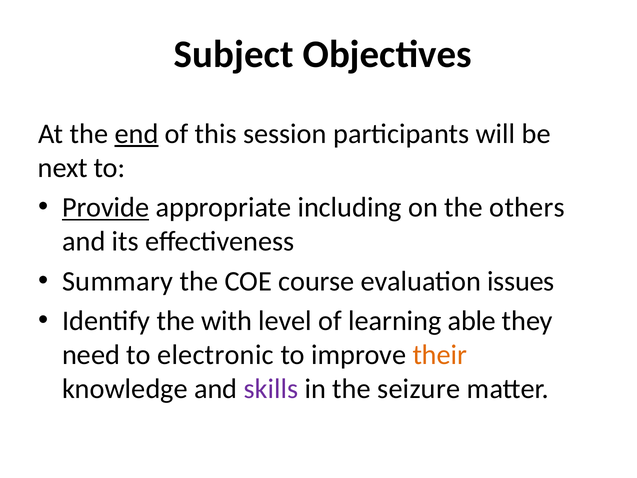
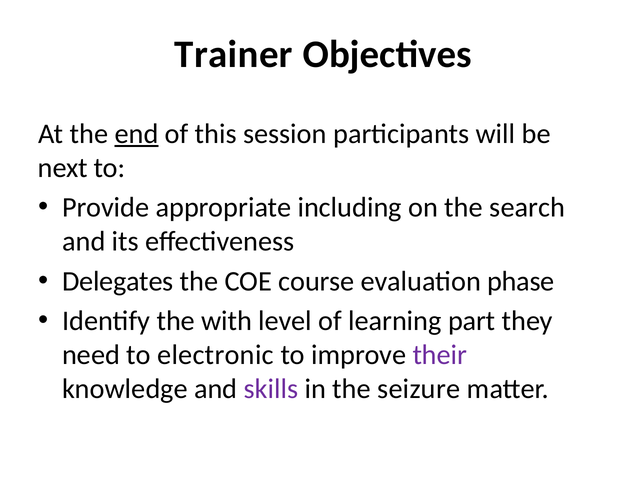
Subject: Subject -> Trainer
Provide underline: present -> none
others: others -> search
Summary: Summary -> Delegates
issues: issues -> phase
able: able -> part
their colour: orange -> purple
